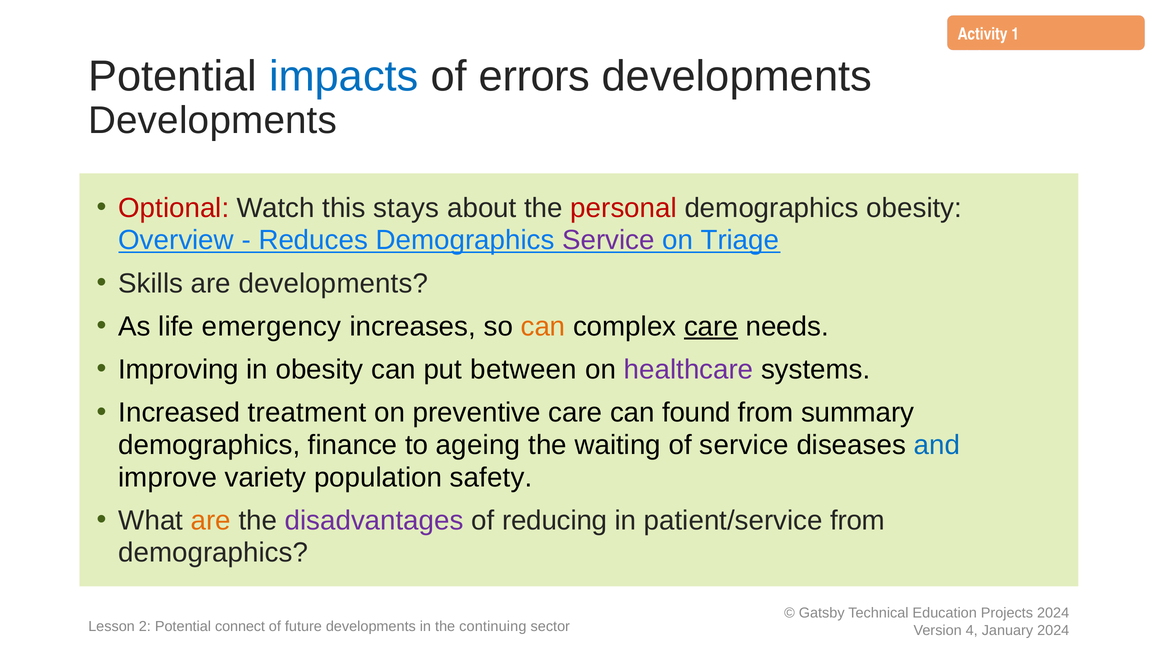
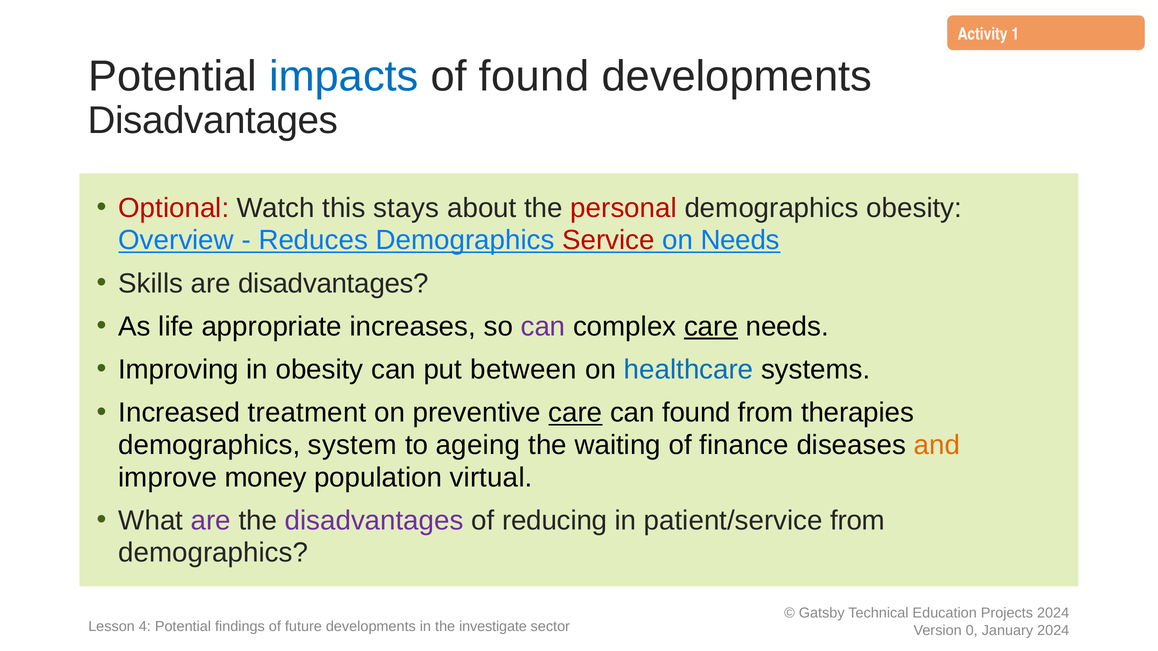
of errors: errors -> found
Developments at (213, 121): Developments -> Disadvantages
Service at (608, 240) colour: purple -> red
on Triage: Triage -> Needs
are developments: developments -> disadvantages
emergency: emergency -> appropriate
can at (543, 327) colour: orange -> purple
healthcare colour: purple -> blue
care at (575, 413) underline: none -> present
summary: summary -> therapies
finance: finance -> system
of service: service -> finance
and colour: blue -> orange
variety: variety -> money
safety: safety -> virtual
are at (211, 521) colour: orange -> purple
2: 2 -> 4
connect: connect -> findings
continuing: continuing -> investigate
4: 4 -> 0
